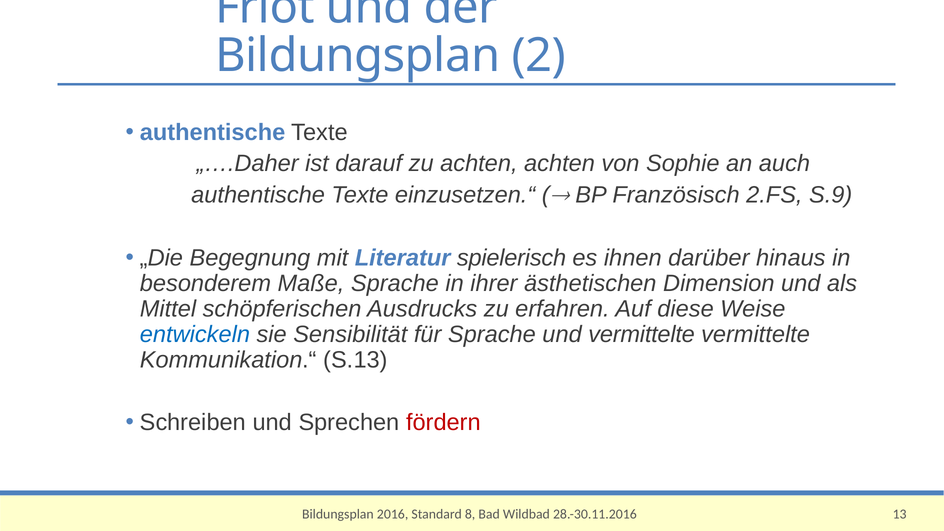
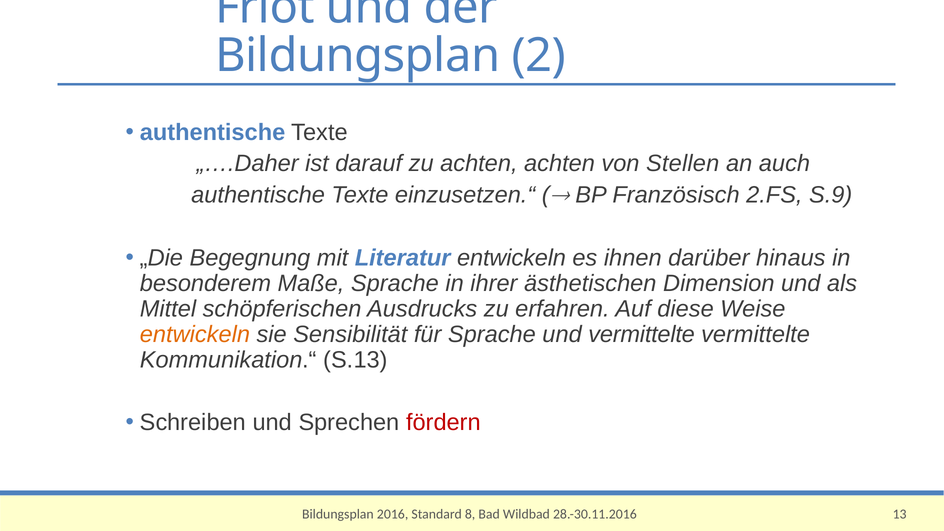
Sophie: Sophie -> Stellen
Literatur spielerisch: spielerisch -> entwickeln
entwickeln at (195, 334) colour: blue -> orange
